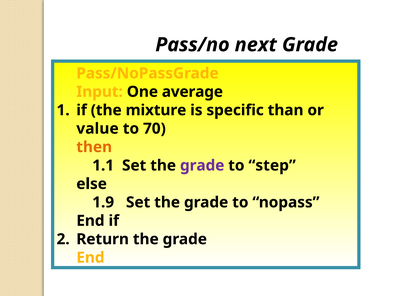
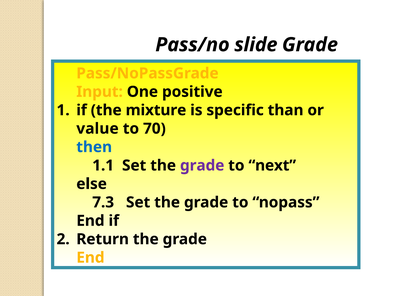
next: next -> slide
average: average -> positive
then colour: orange -> blue
step: step -> next
1.9: 1.9 -> 7.3
